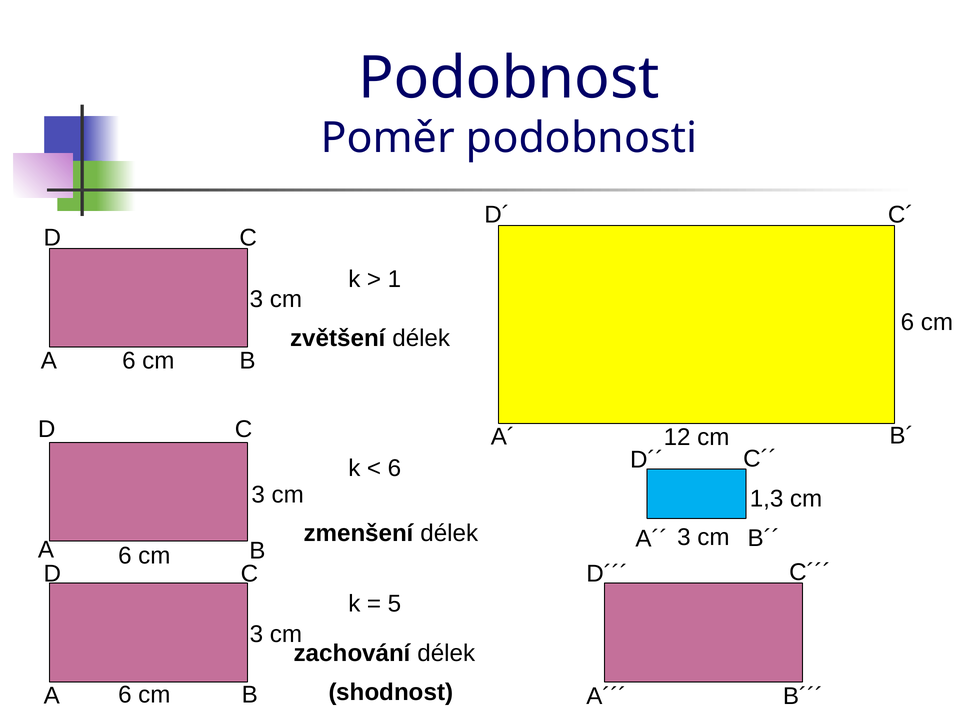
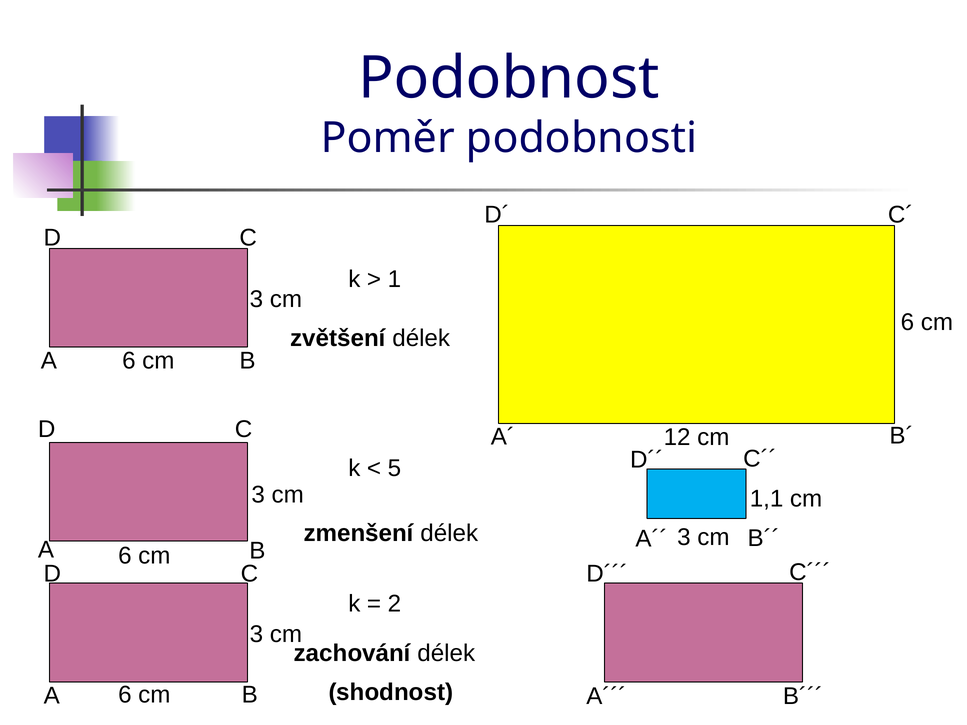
6 at (394, 468): 6 -> 5
1,3: 1,3 -> 1,1
5: 5 -> 2
